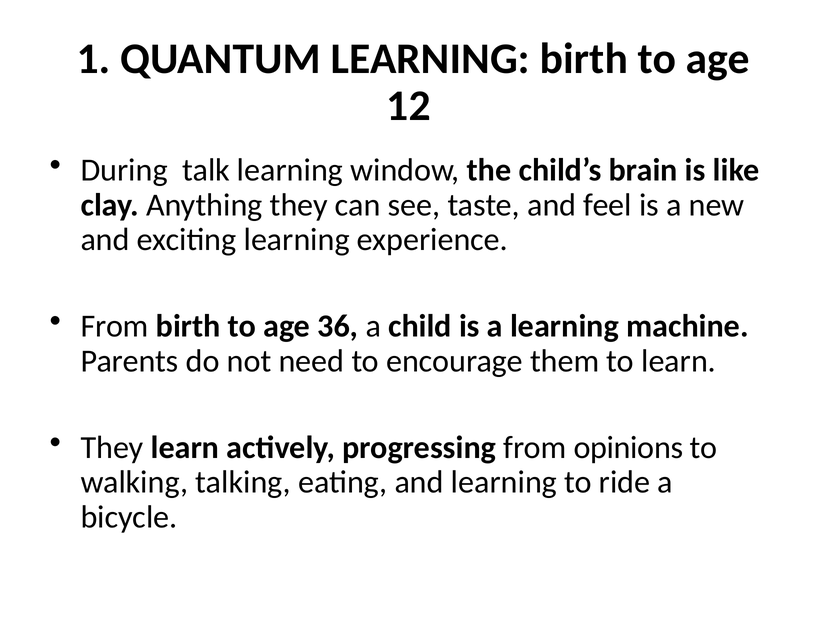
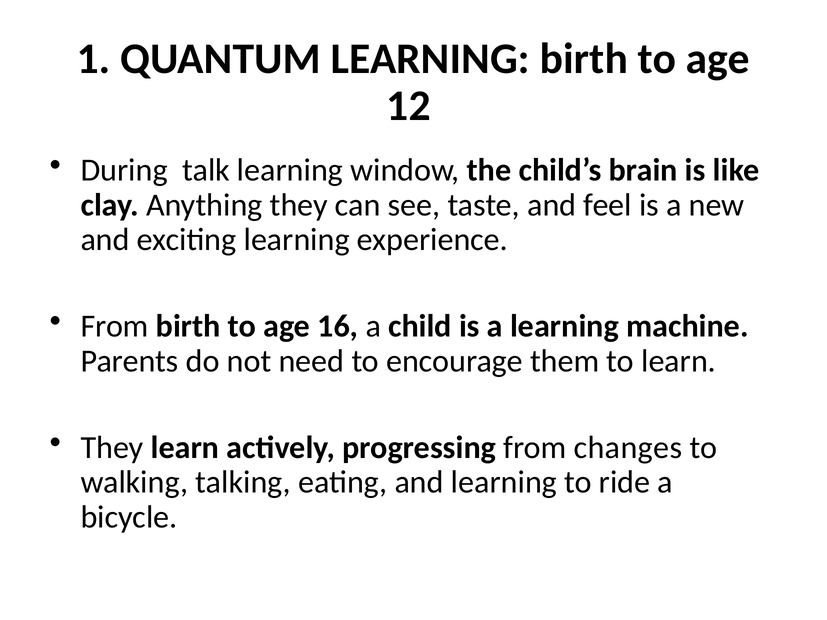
36: 36 -> 16
opinions: opinions -> changes
